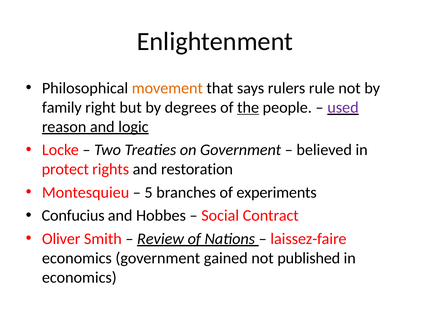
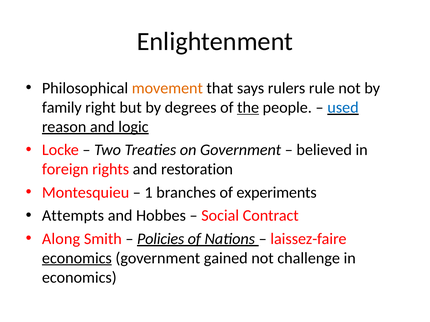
used colour: purple -> blue
protect: protect -> foreign
5: 5 -> 1
Confucius: Confucius -> Attempts
Oliver: Oliver -> Along
Review: Review -> Policies
economics at (77, 258) underline: none -> present
published: published -> challenge
